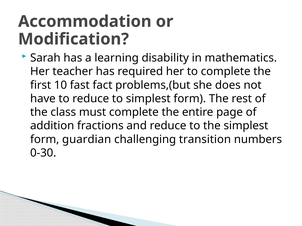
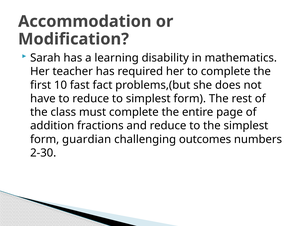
transition: transition -> outcomes
0-30: 0-30 -> 2-30
